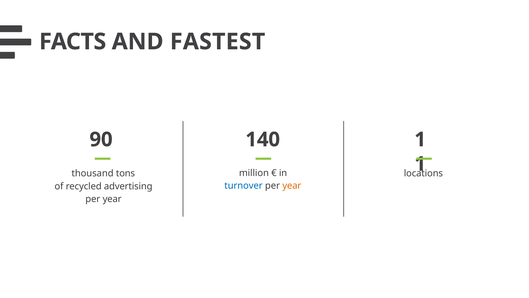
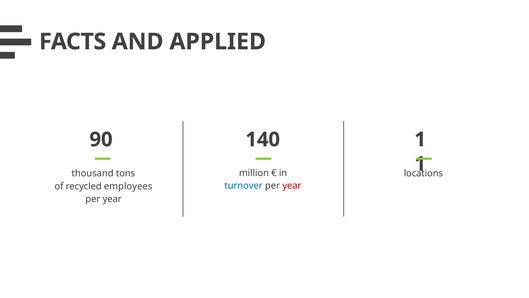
FASTEST: FASTEST -> APPLIED
year at (292, 186) colour: orange -> red
advertising: advertising -> employees
